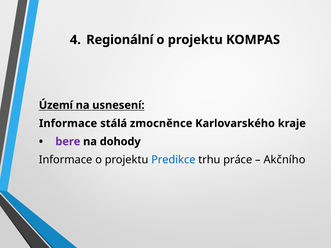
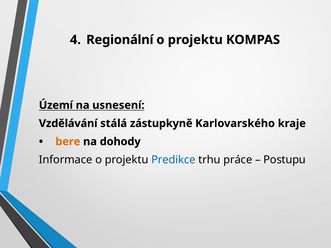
Informace at (68, 124): Informace -> Vzdělávání
zmocněnce: zmocněnce -> zástupkyně
bere colour: purple -> orange
Akčního: Akčního -> Postupu
